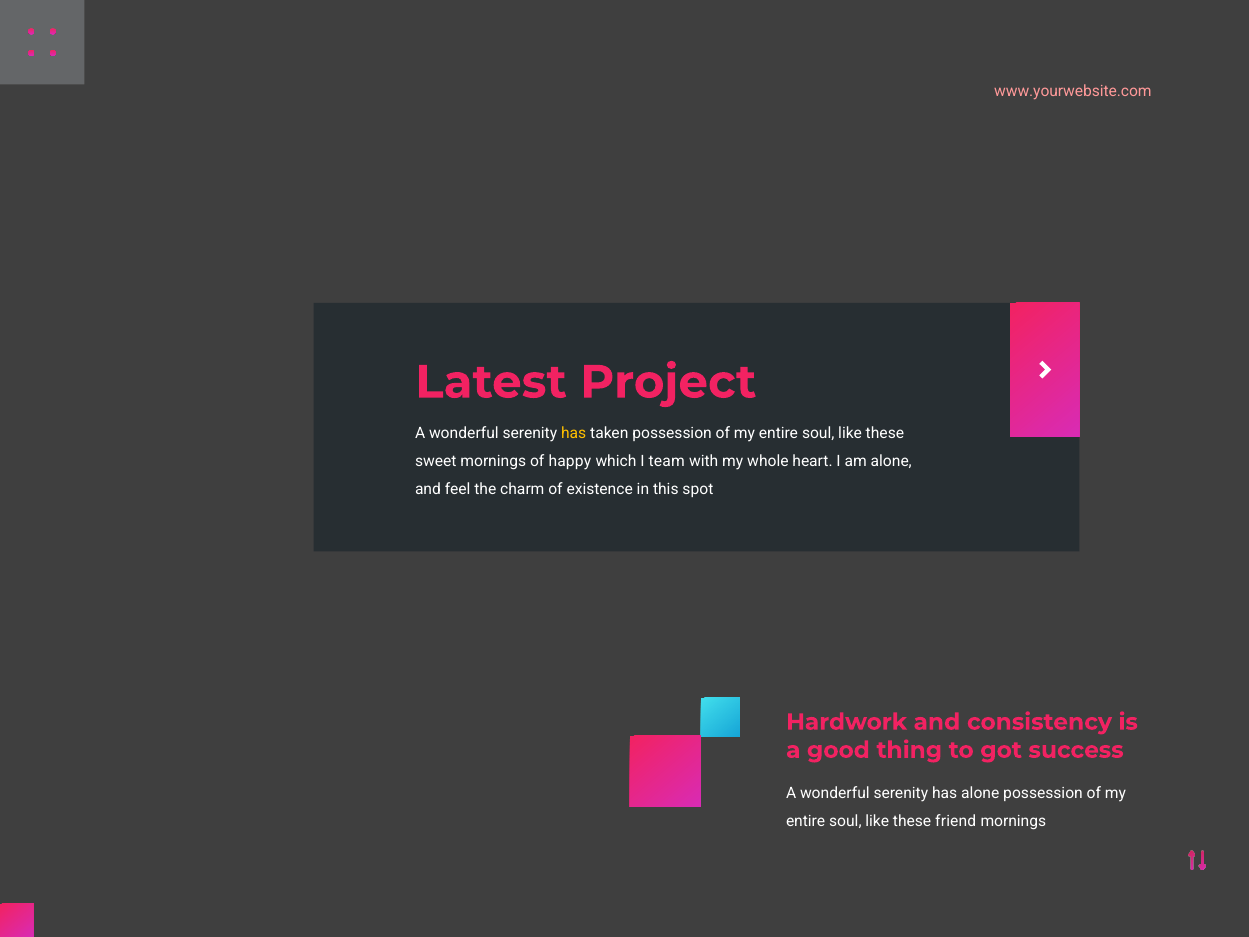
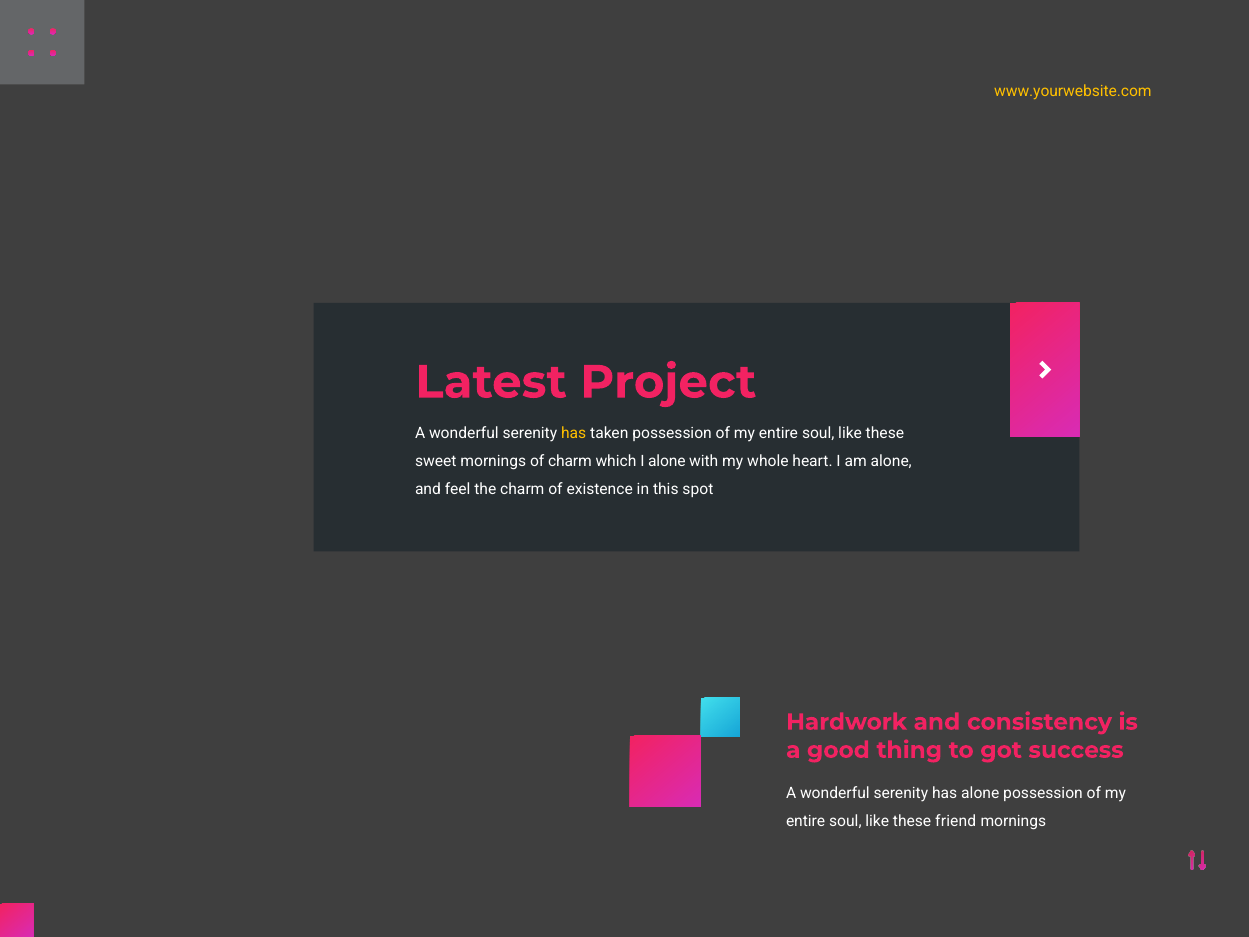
www.yourwebsite.com colour: pink -> yellow
of happy: happy -> charm
I team: team -> alone
